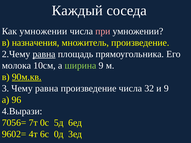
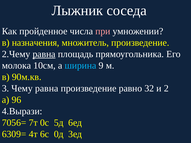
Каждый: Каждый -> Лыжник
Как умножении: умножении -> пройденное
ширина colour: light green -> light blue
90м.кв underline: present -> none
произведение числа: числа -> равно
и 9: 9 -> 2
9602=: 9602= -> 6309=
